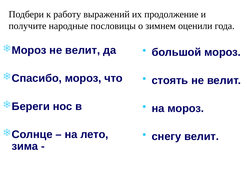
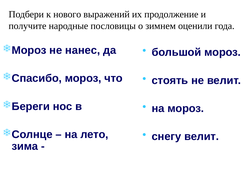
работу: работу -> нового
велит at (83, 50): велит -> нанес
